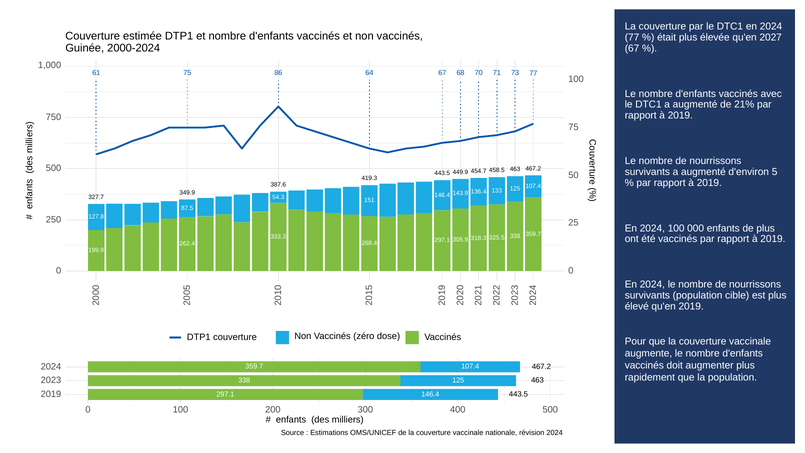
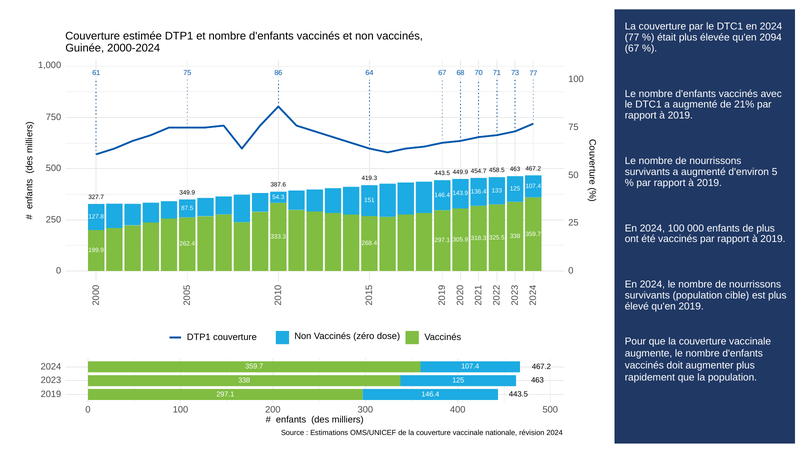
2027: 2027 -> 2094
